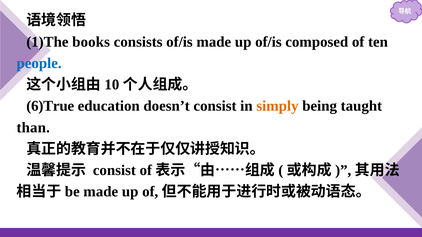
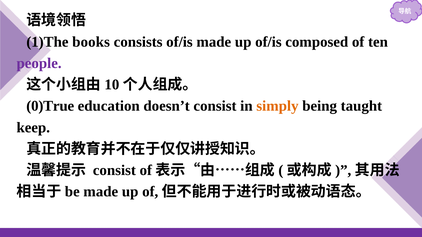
people colour: blue -> purple
6)True: 6)True -> 0)True
than: than -> keep
